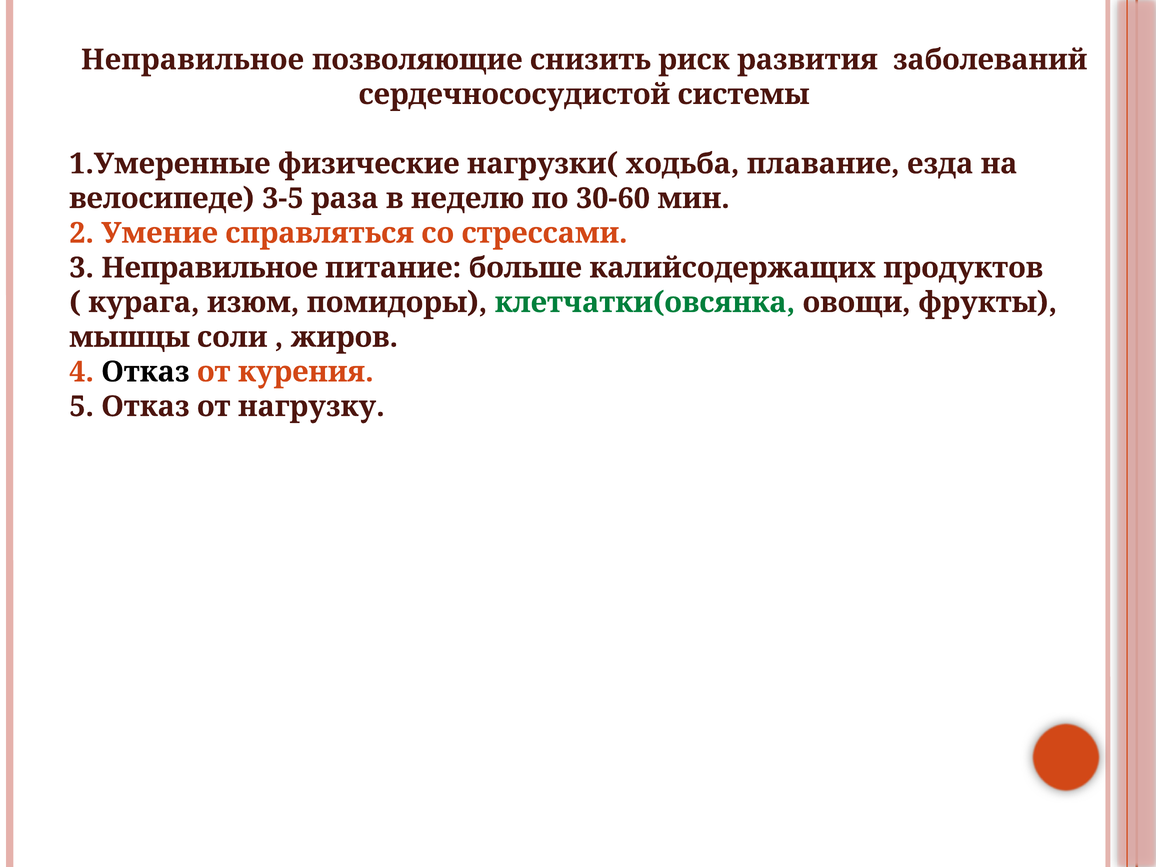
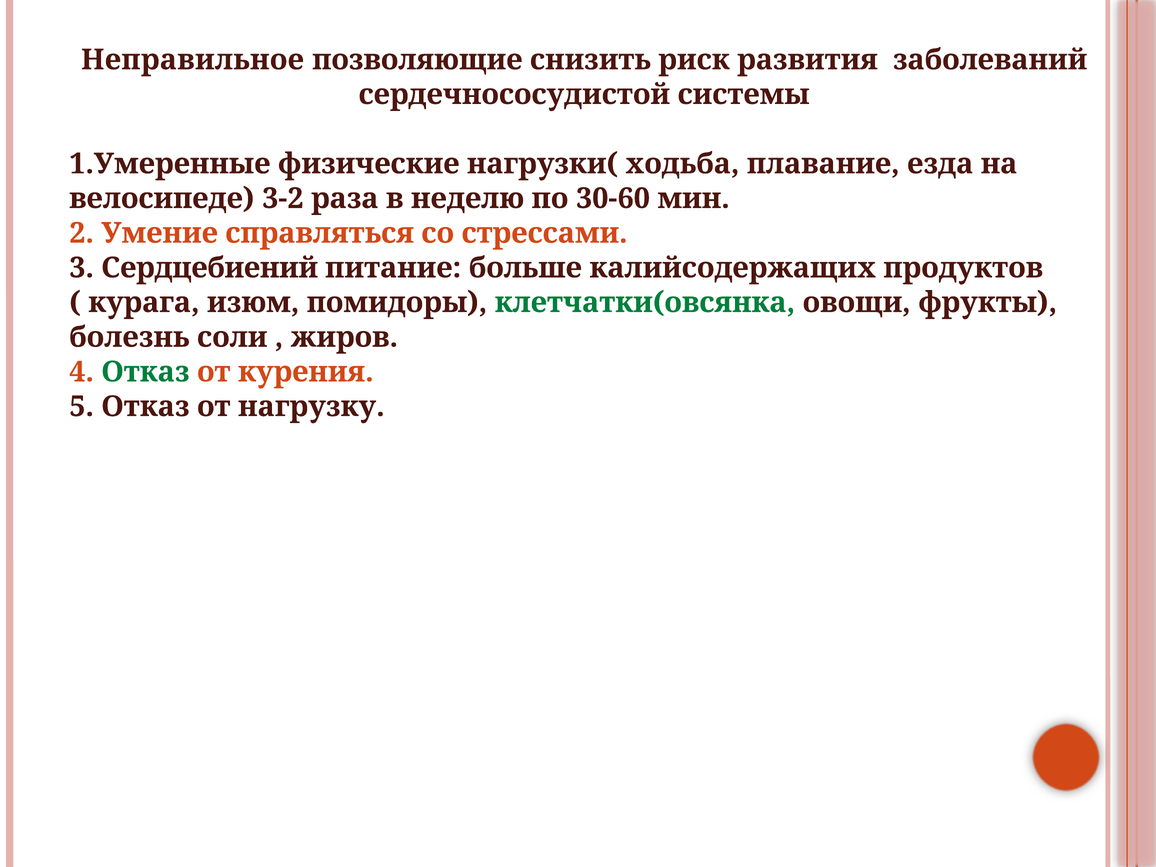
3-5: 3-5 -> 3-2
3 Неправильное: Неправильное -> Сердцебиений
мышцы: мышцы -> болезнь
Отказ at (145, 372) colour: black -> green
